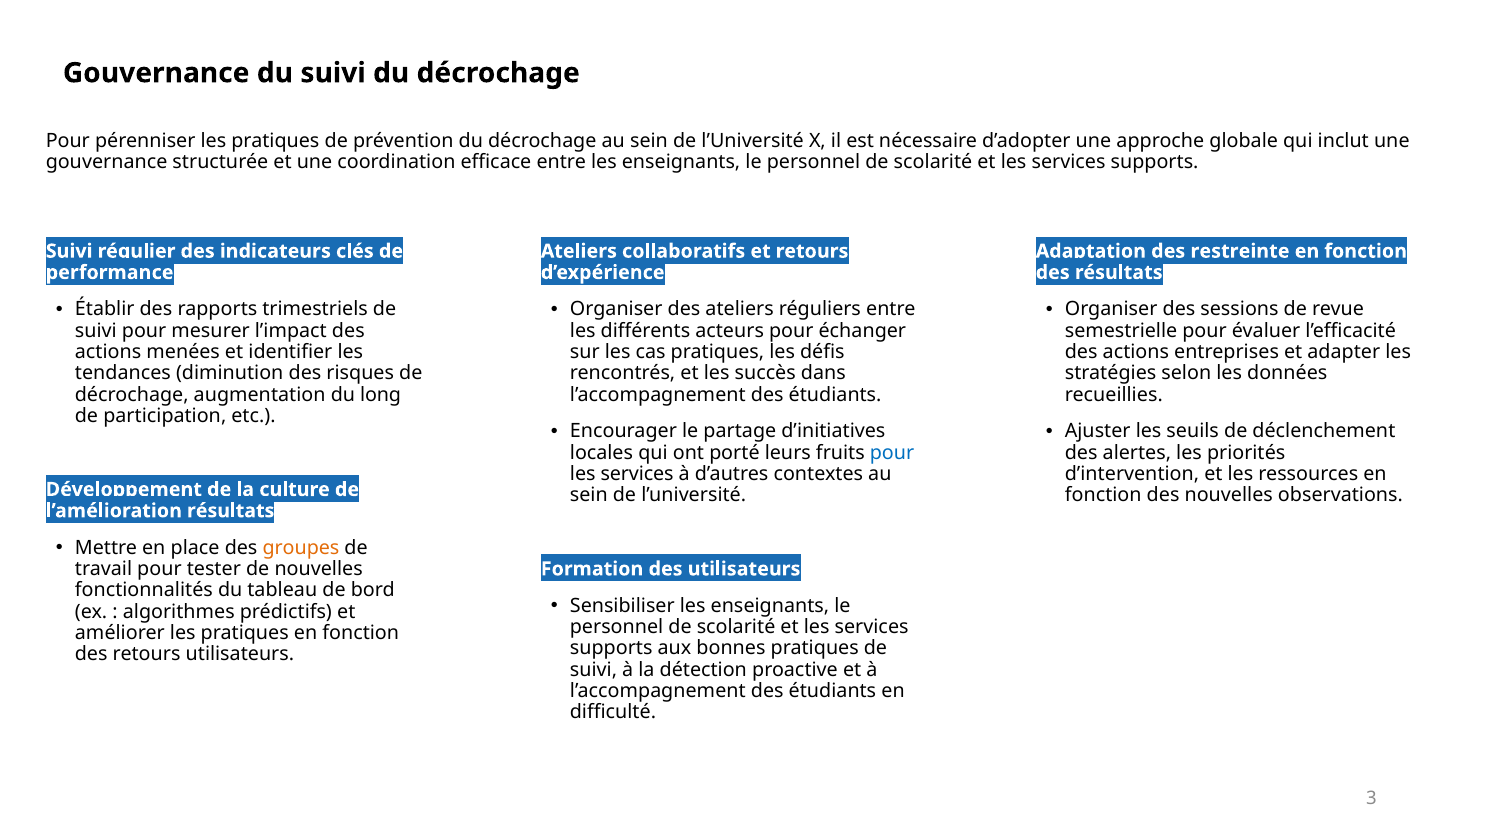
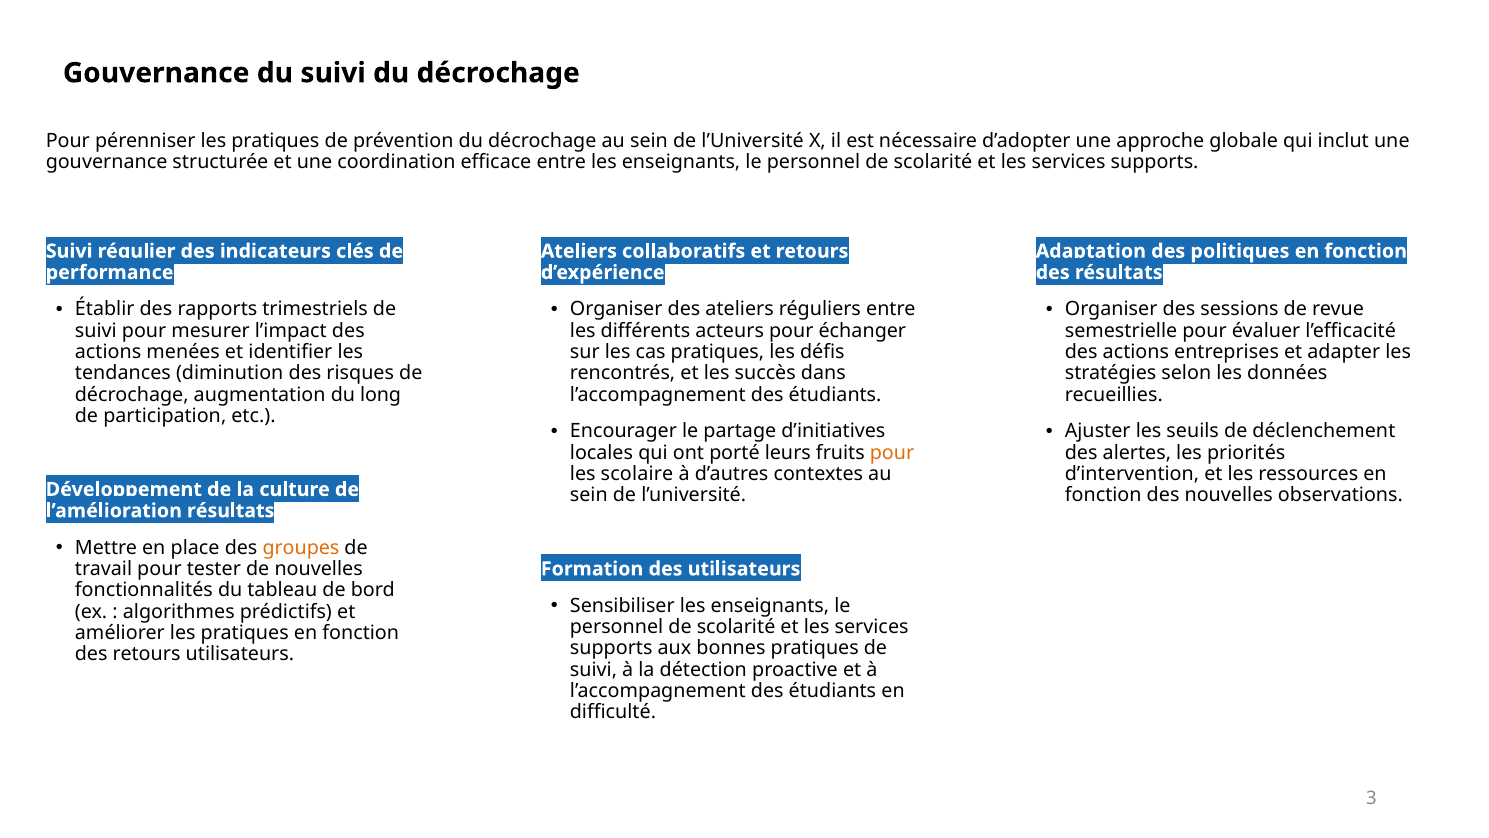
restreinte: restreinte -> politiques
pour at (892, 452) colour: blue -> orange
services at (637, 474): services -> scolaire
